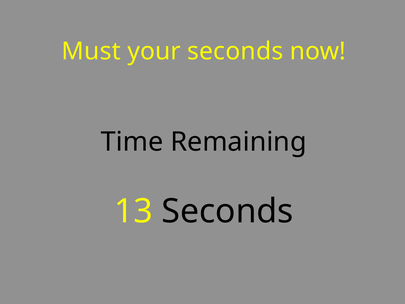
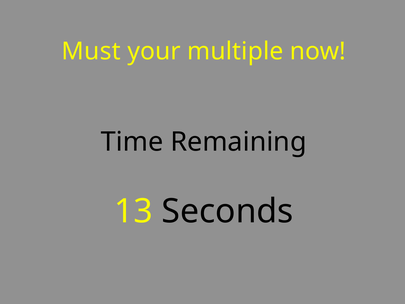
your seconds: seconds -> multiple
